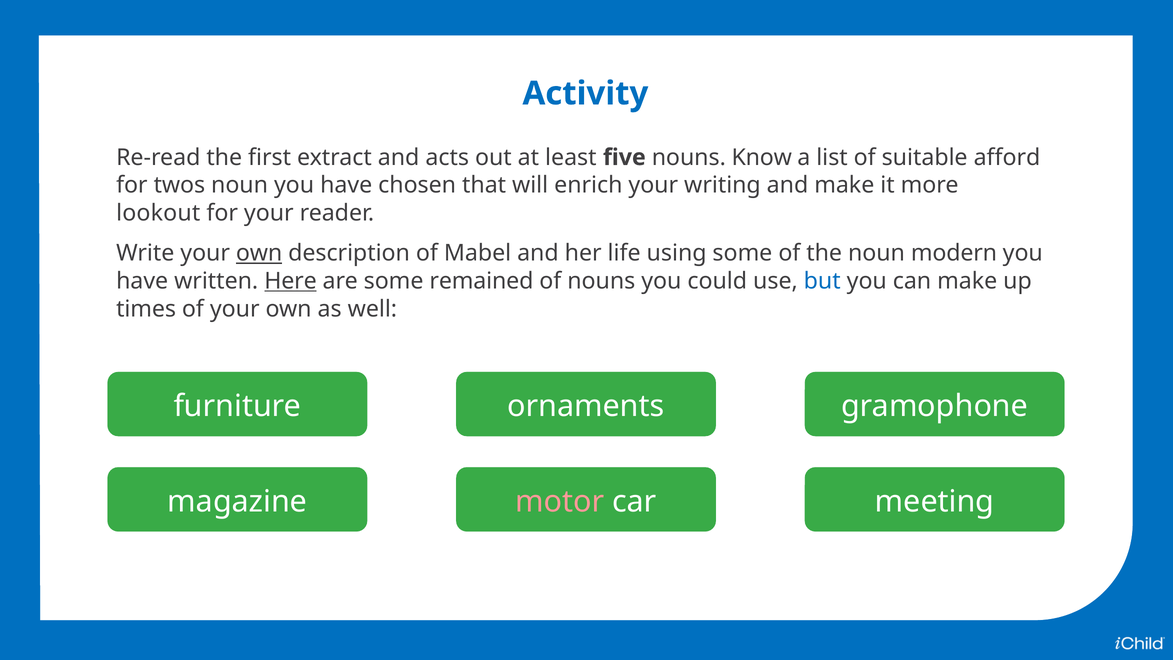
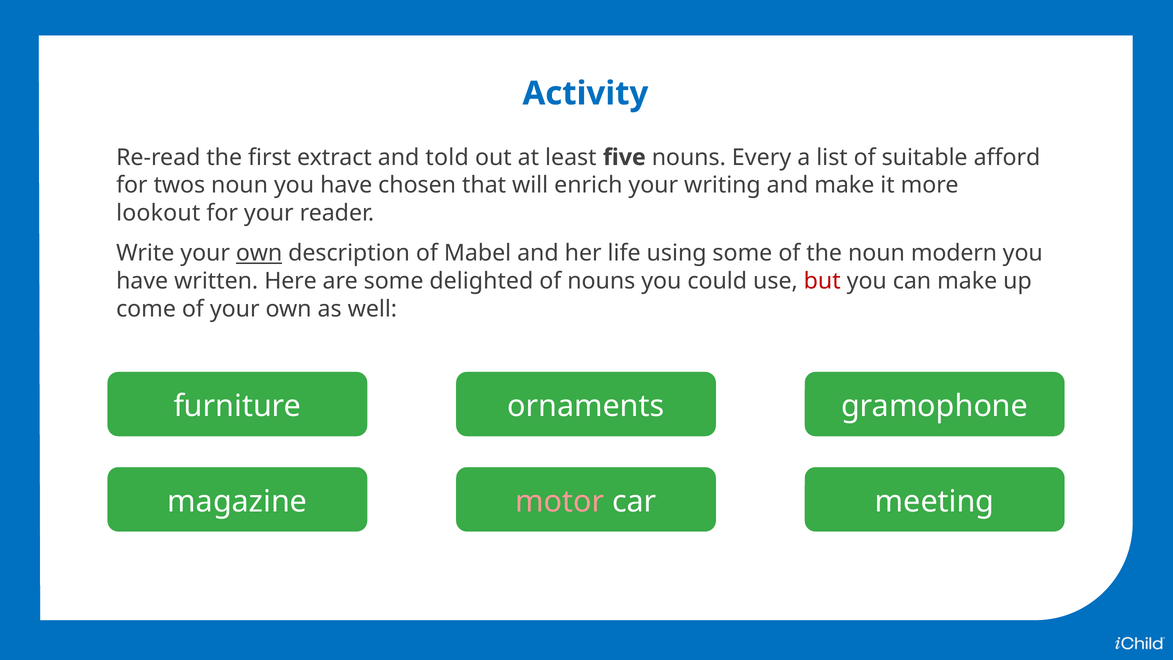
acts: acts -> told
Know: Know -> Every
Here underline: present -> none
remained: remained -> delighted
but colour: blue -> red
times: times -> come
